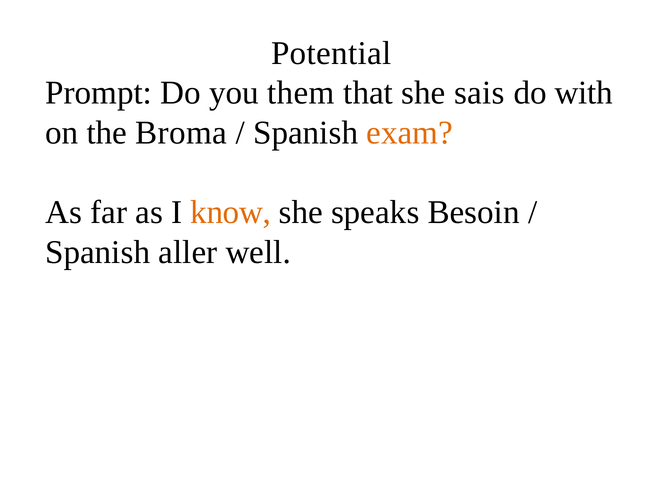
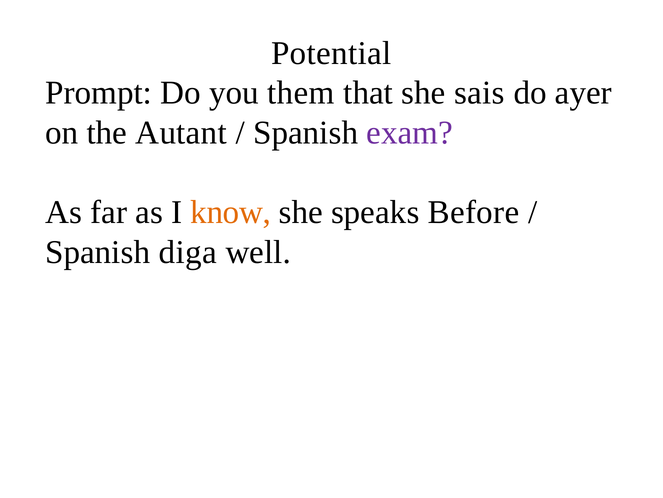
with: with -> ayer
Broma: Broma -> Autant
exam colour: orange -> purple
Besoin: Besoin -> Before
aller: aller -> diga
